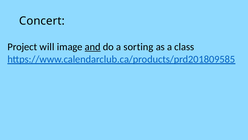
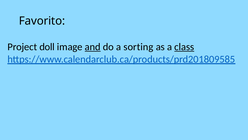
Concert: Concert -> Favorito
will: will -> doll
class underline: none -> present
